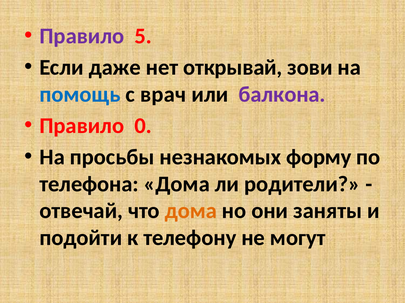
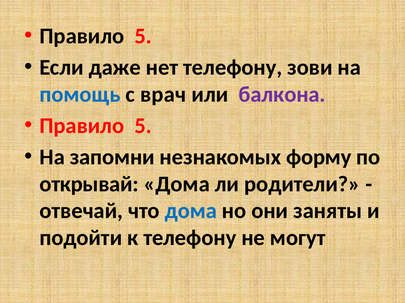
Правило at (82, 36) colour: purple -> black
нет открывай: открывай -> телефону
0 at (143, 126): 0 -> 5
просьбы: просьбы -> запомни
телефона: телефона -> открывай
дома at (191, 211) colour: orange -> blue
